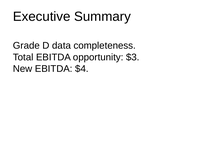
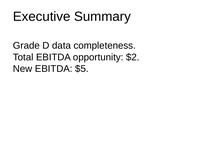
$3: $3 -> $2
$4: $4 -> $5
